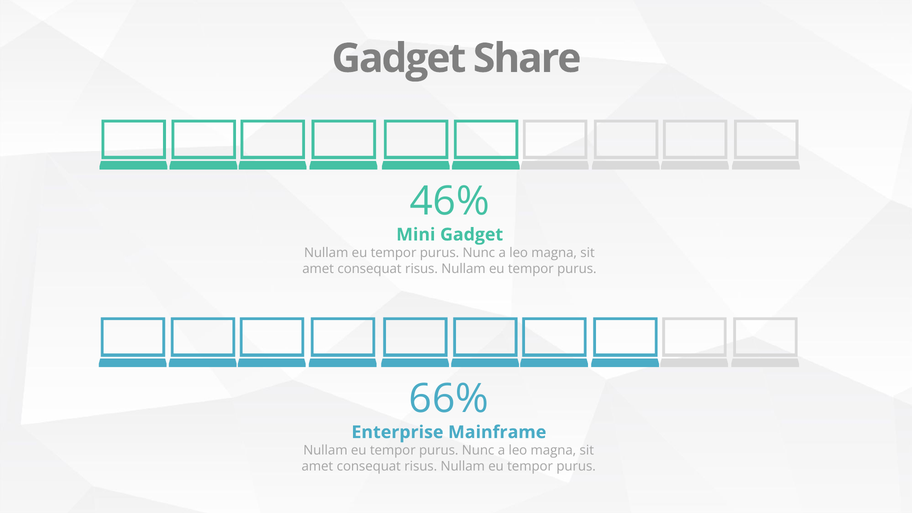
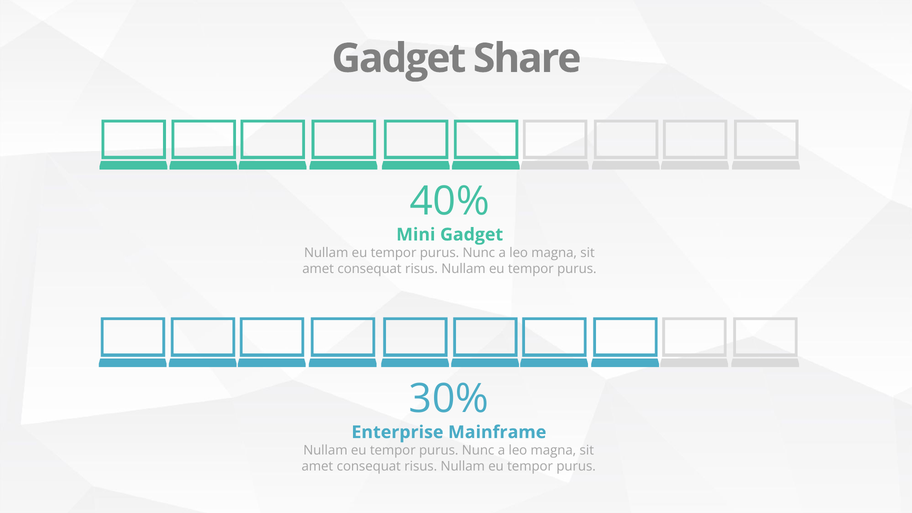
46%: 46% -> 40%
66%: 66% -> 30%
